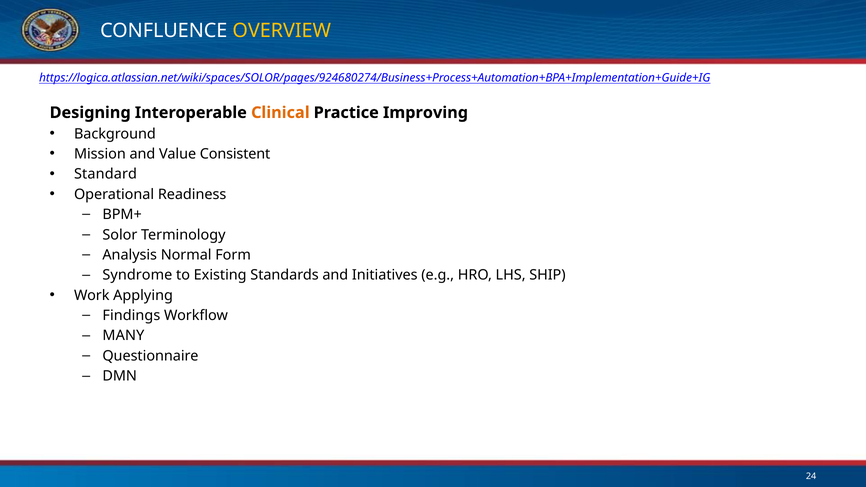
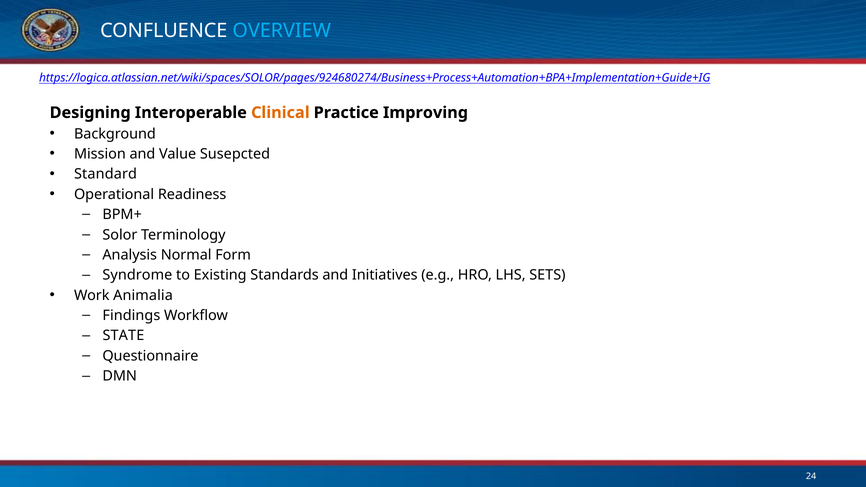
OVERVIEW colour: yellow -> light blue
Consistent: Consistent -> Susepcted
SHIP: SHIP -> SETS
Applying: Applying -> Animalia
MANY: MANY -> STATE
